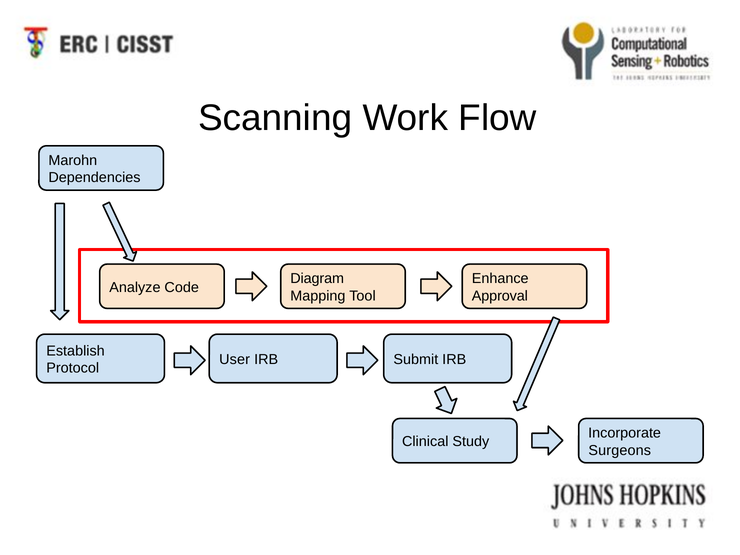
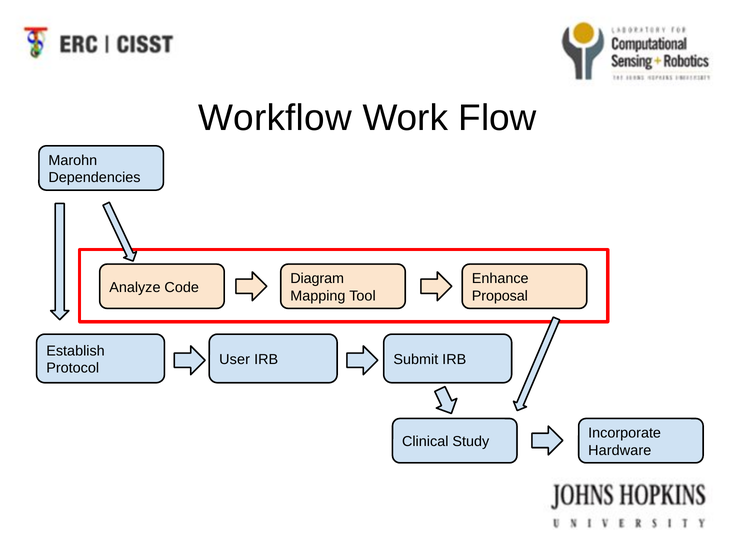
Scanning: Scanning -> Workflow
Approval: Approval -> Proposal
Surgeons: Surgeons -> Hardware
